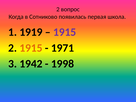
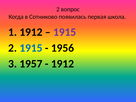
1919 at (31, 32): 1919 -> 1912
1915 at (31, 48) colour: orange -> blue
1971: 1971 -> 1956
1942: 1942 -> 1957
1998 at (62, 64): 1998 -> 1912
